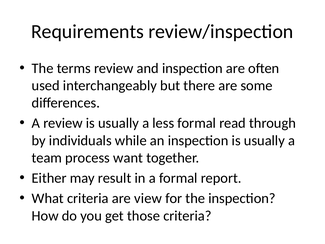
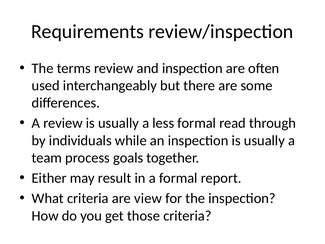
want: want -> goals
